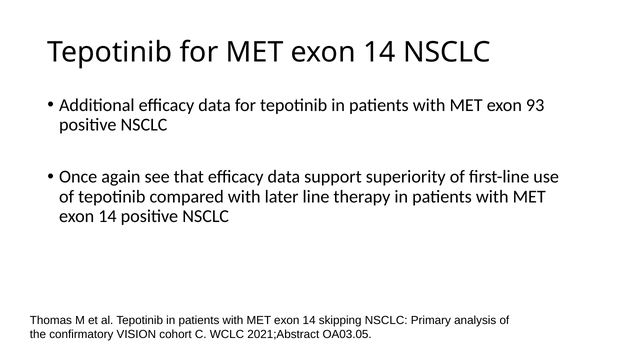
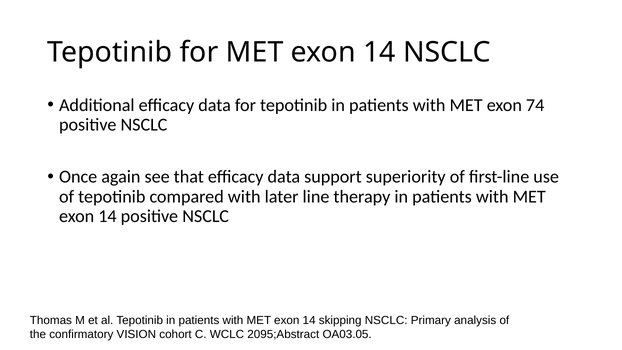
93: 93 -> 74
2021;Abstract: 2021;Abstract -> 2095;Abstract
